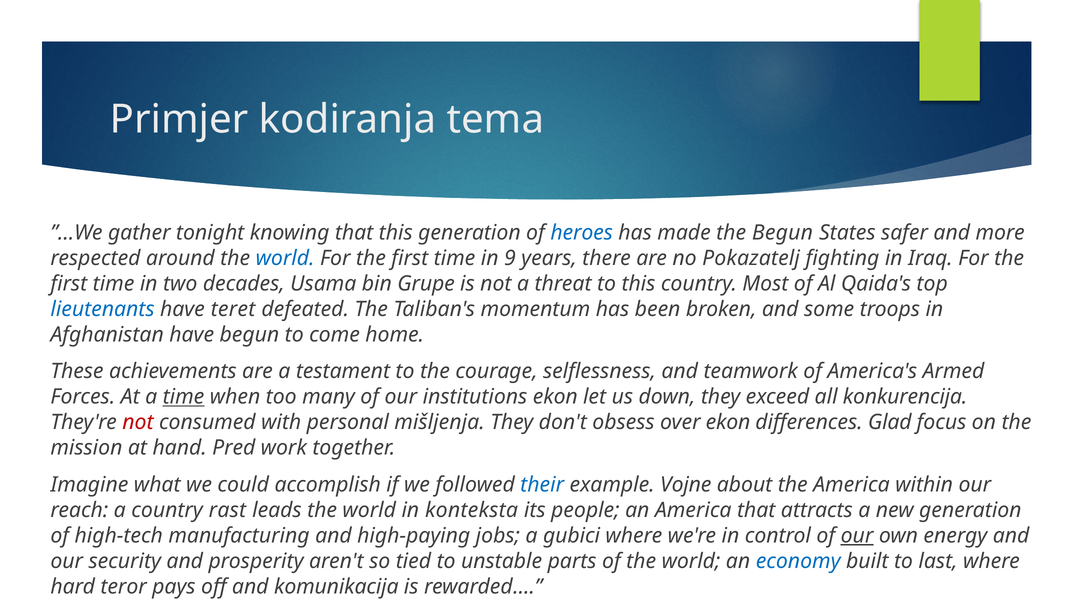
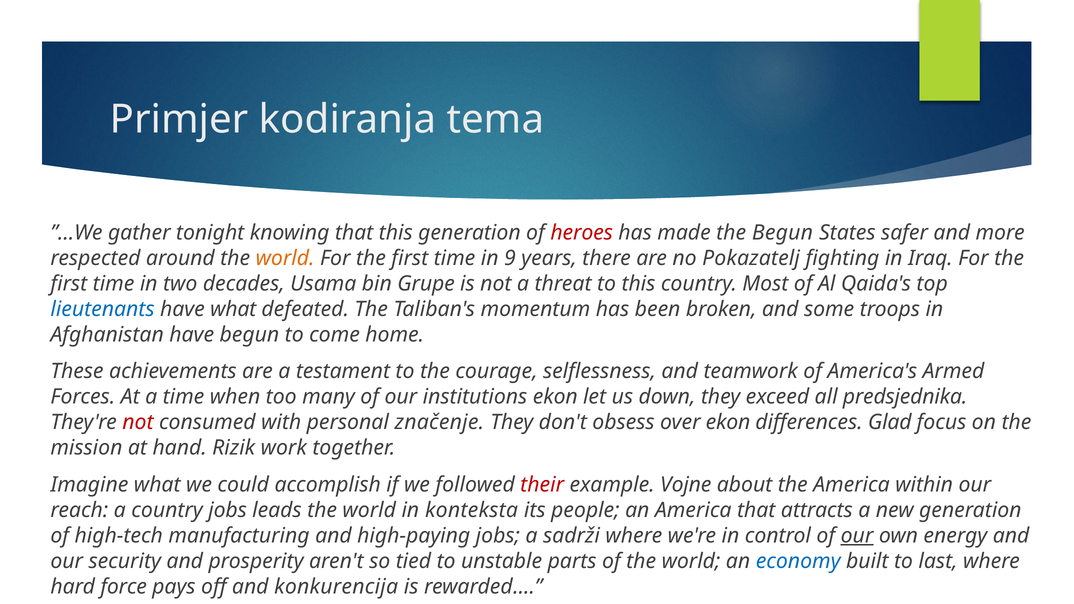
heroes colour: blue -> red
world at (285, 258) colour: blue -> orange
have teret: teret -> what
time at (184, 397) underline: present -> none
konkurencija: konkurencija -> predsjednika
mišljenja: mišljenja -> značenje
Pred: Pred -> Rizik
their colour: blue -> red
country rast: rast -> jobs
gubici: gubici -> sadrži
teror: teror -> force
komunikacija: komunikacija -> konkurencija
